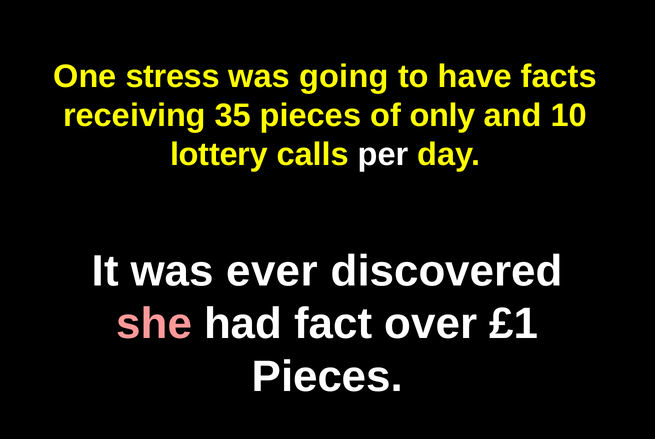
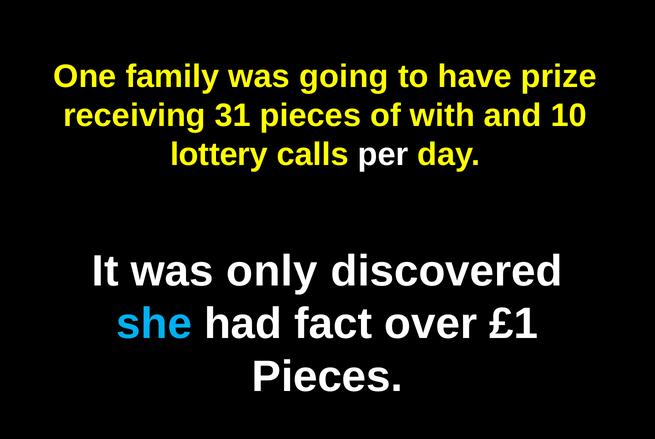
stress: stress -> family
facts: facts -> prize
35: 35 -> 31
only: only -> with
ever: ever -> only
she colour: pink -> light blue
